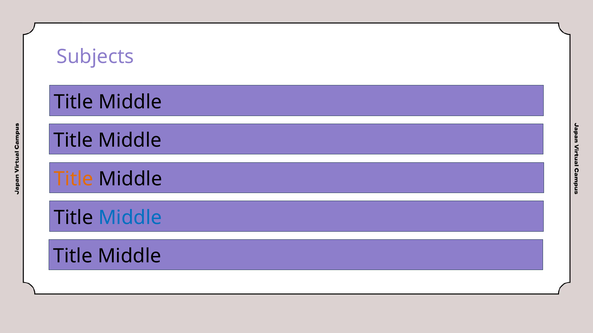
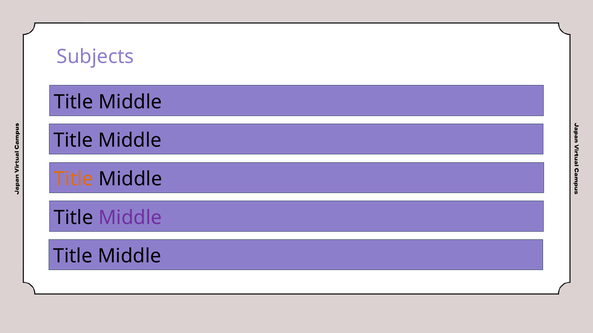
Middle at (130, 218) colour: blue -> purple
